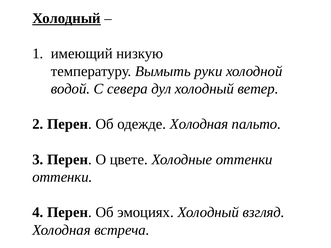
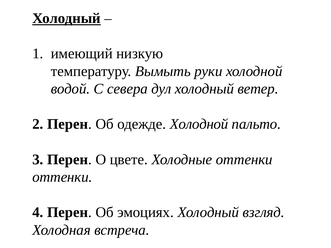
одежде Холодная: Холодная -> Холодной
